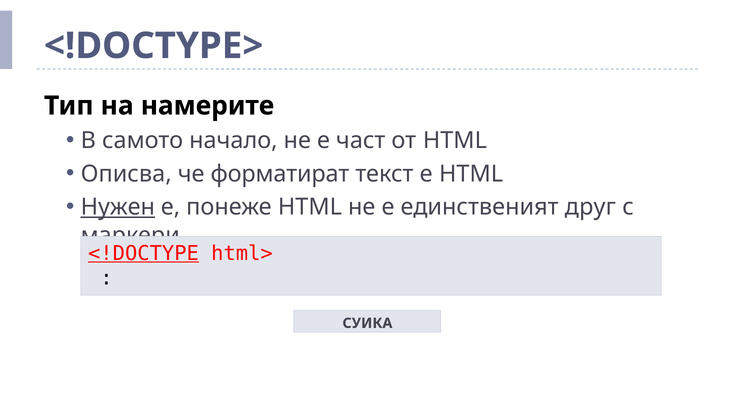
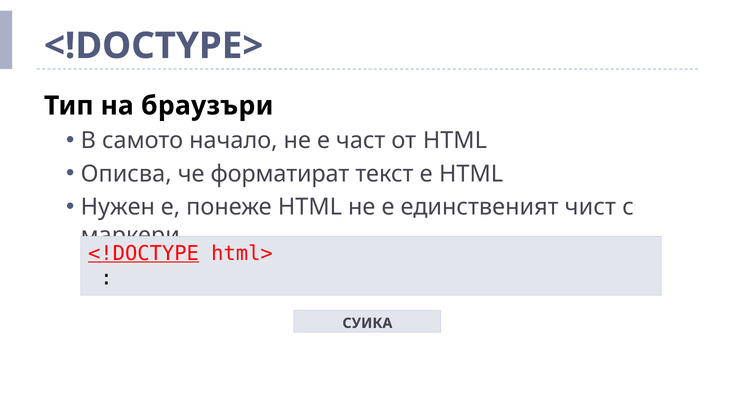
намерите: намерите -> браузъри
Нужен underline: present -> none
друг: друг -> чист
